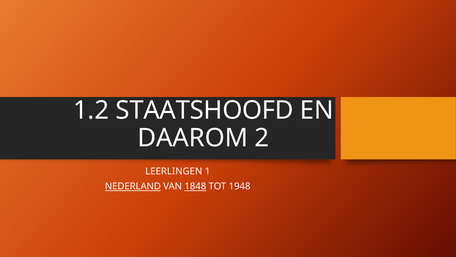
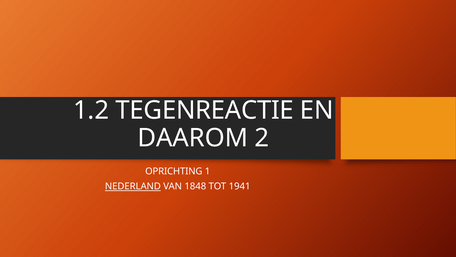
STAATSHOOFD: STAATSHOOFD -> TEGENREACTIE
LEERLINGEN: LEERLINGEN -> OPRICHTING
1848 underline: present -> none
1948: 1948 -> 1941
